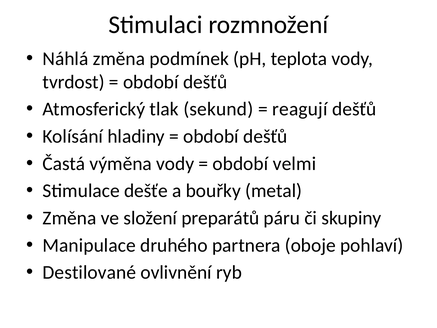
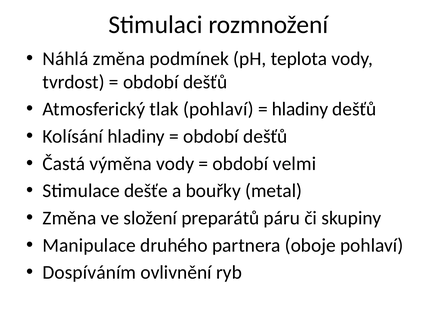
tlak sekund: sekund -> pohlaví
reagují at (300, 109): reagují -> hladiny
Destilované: Destilované -> Dospíváním
